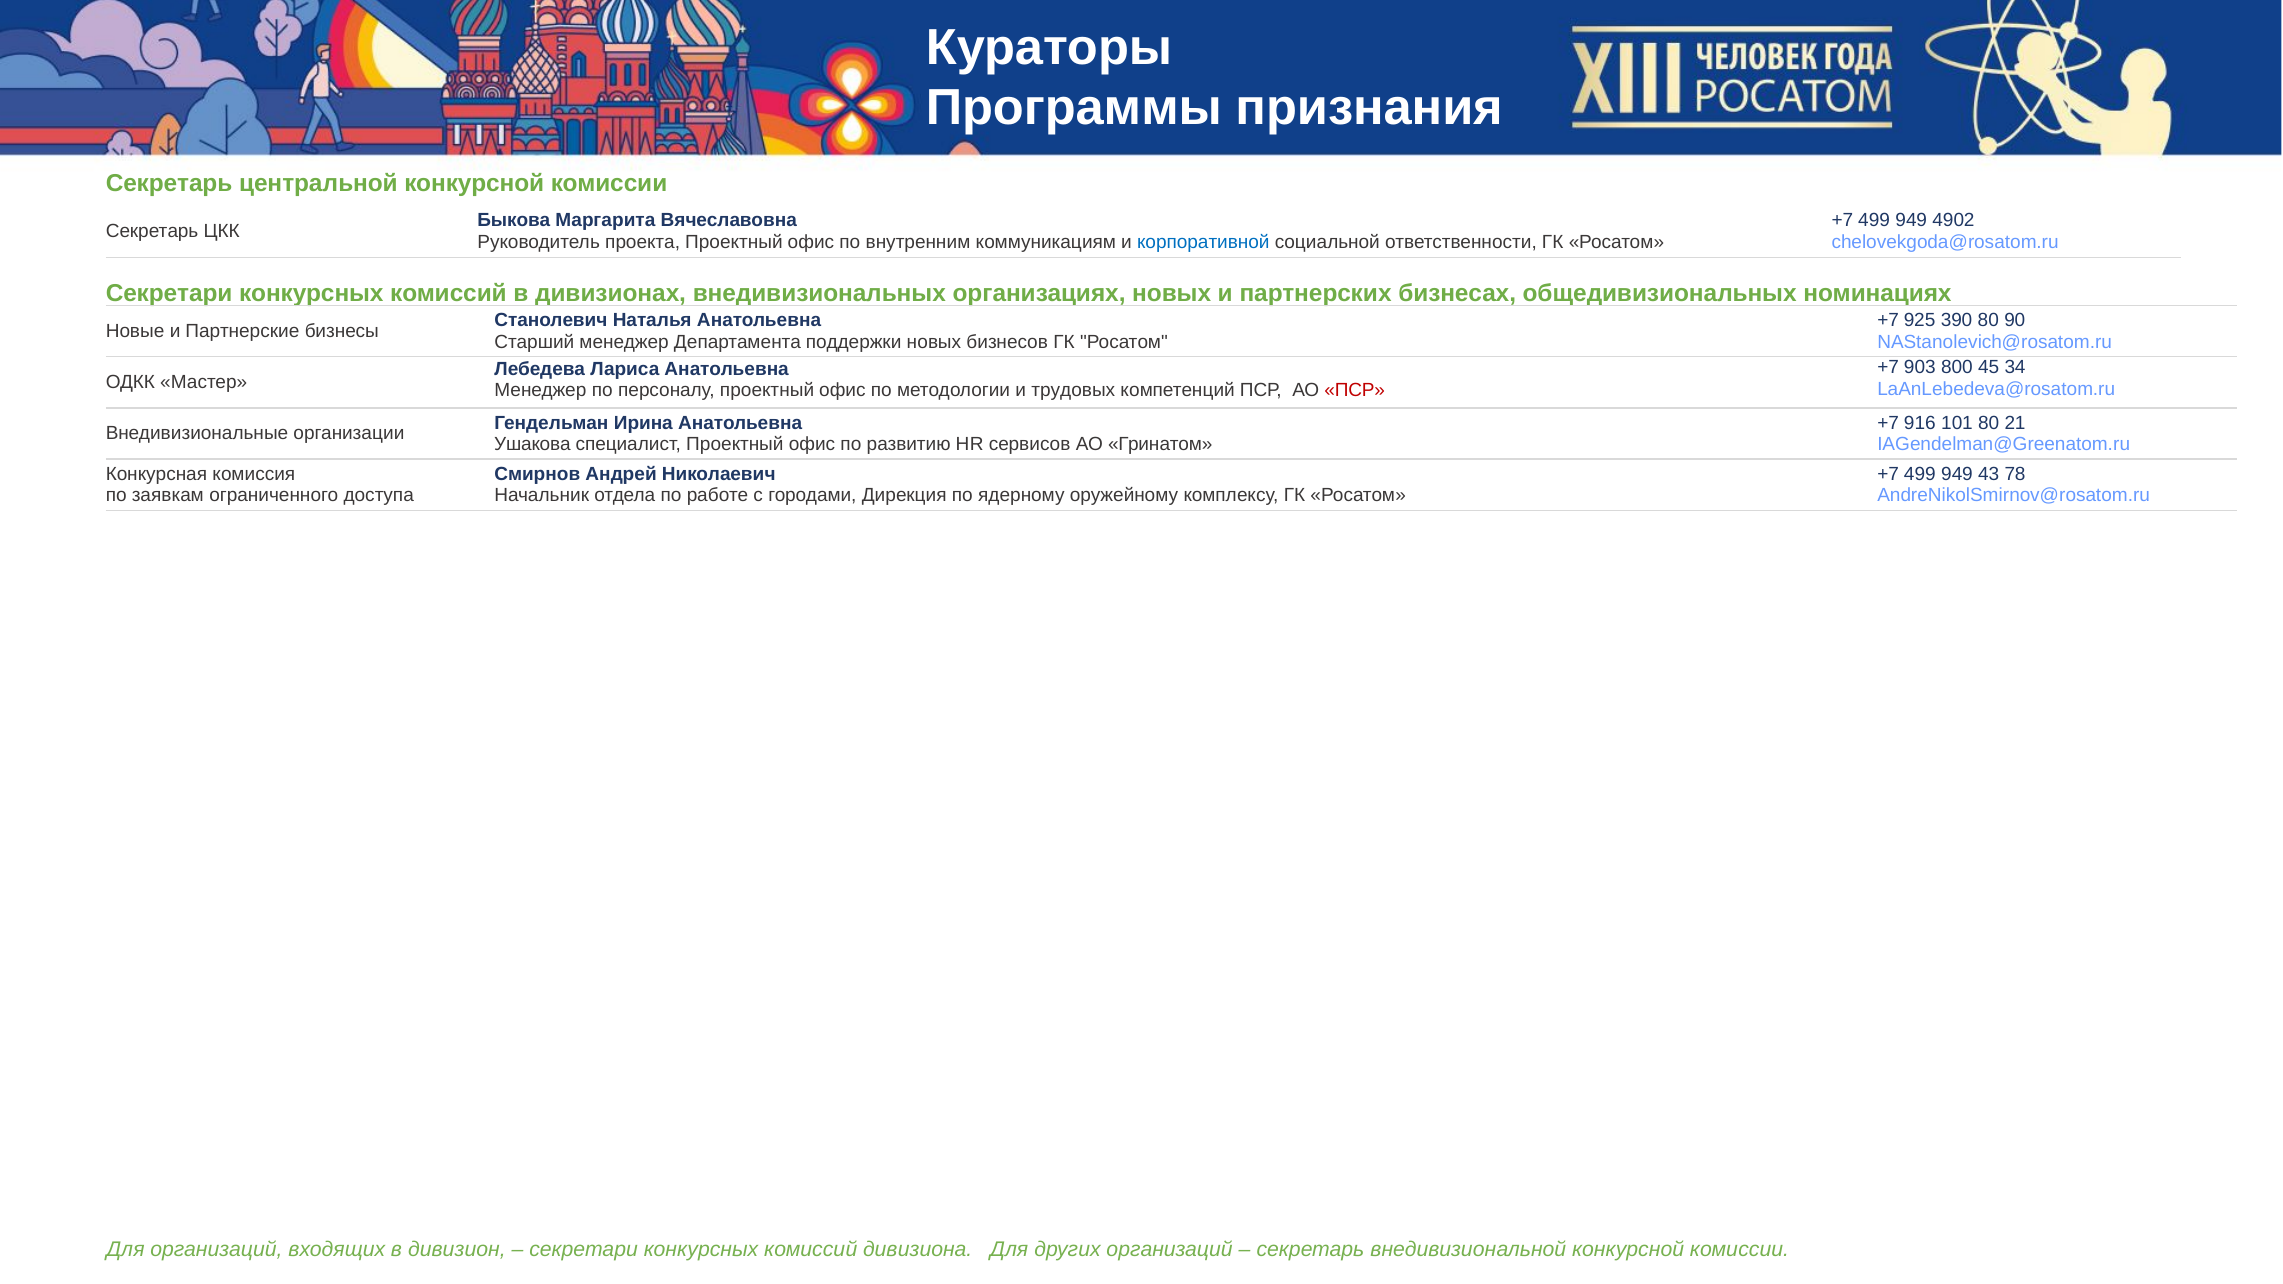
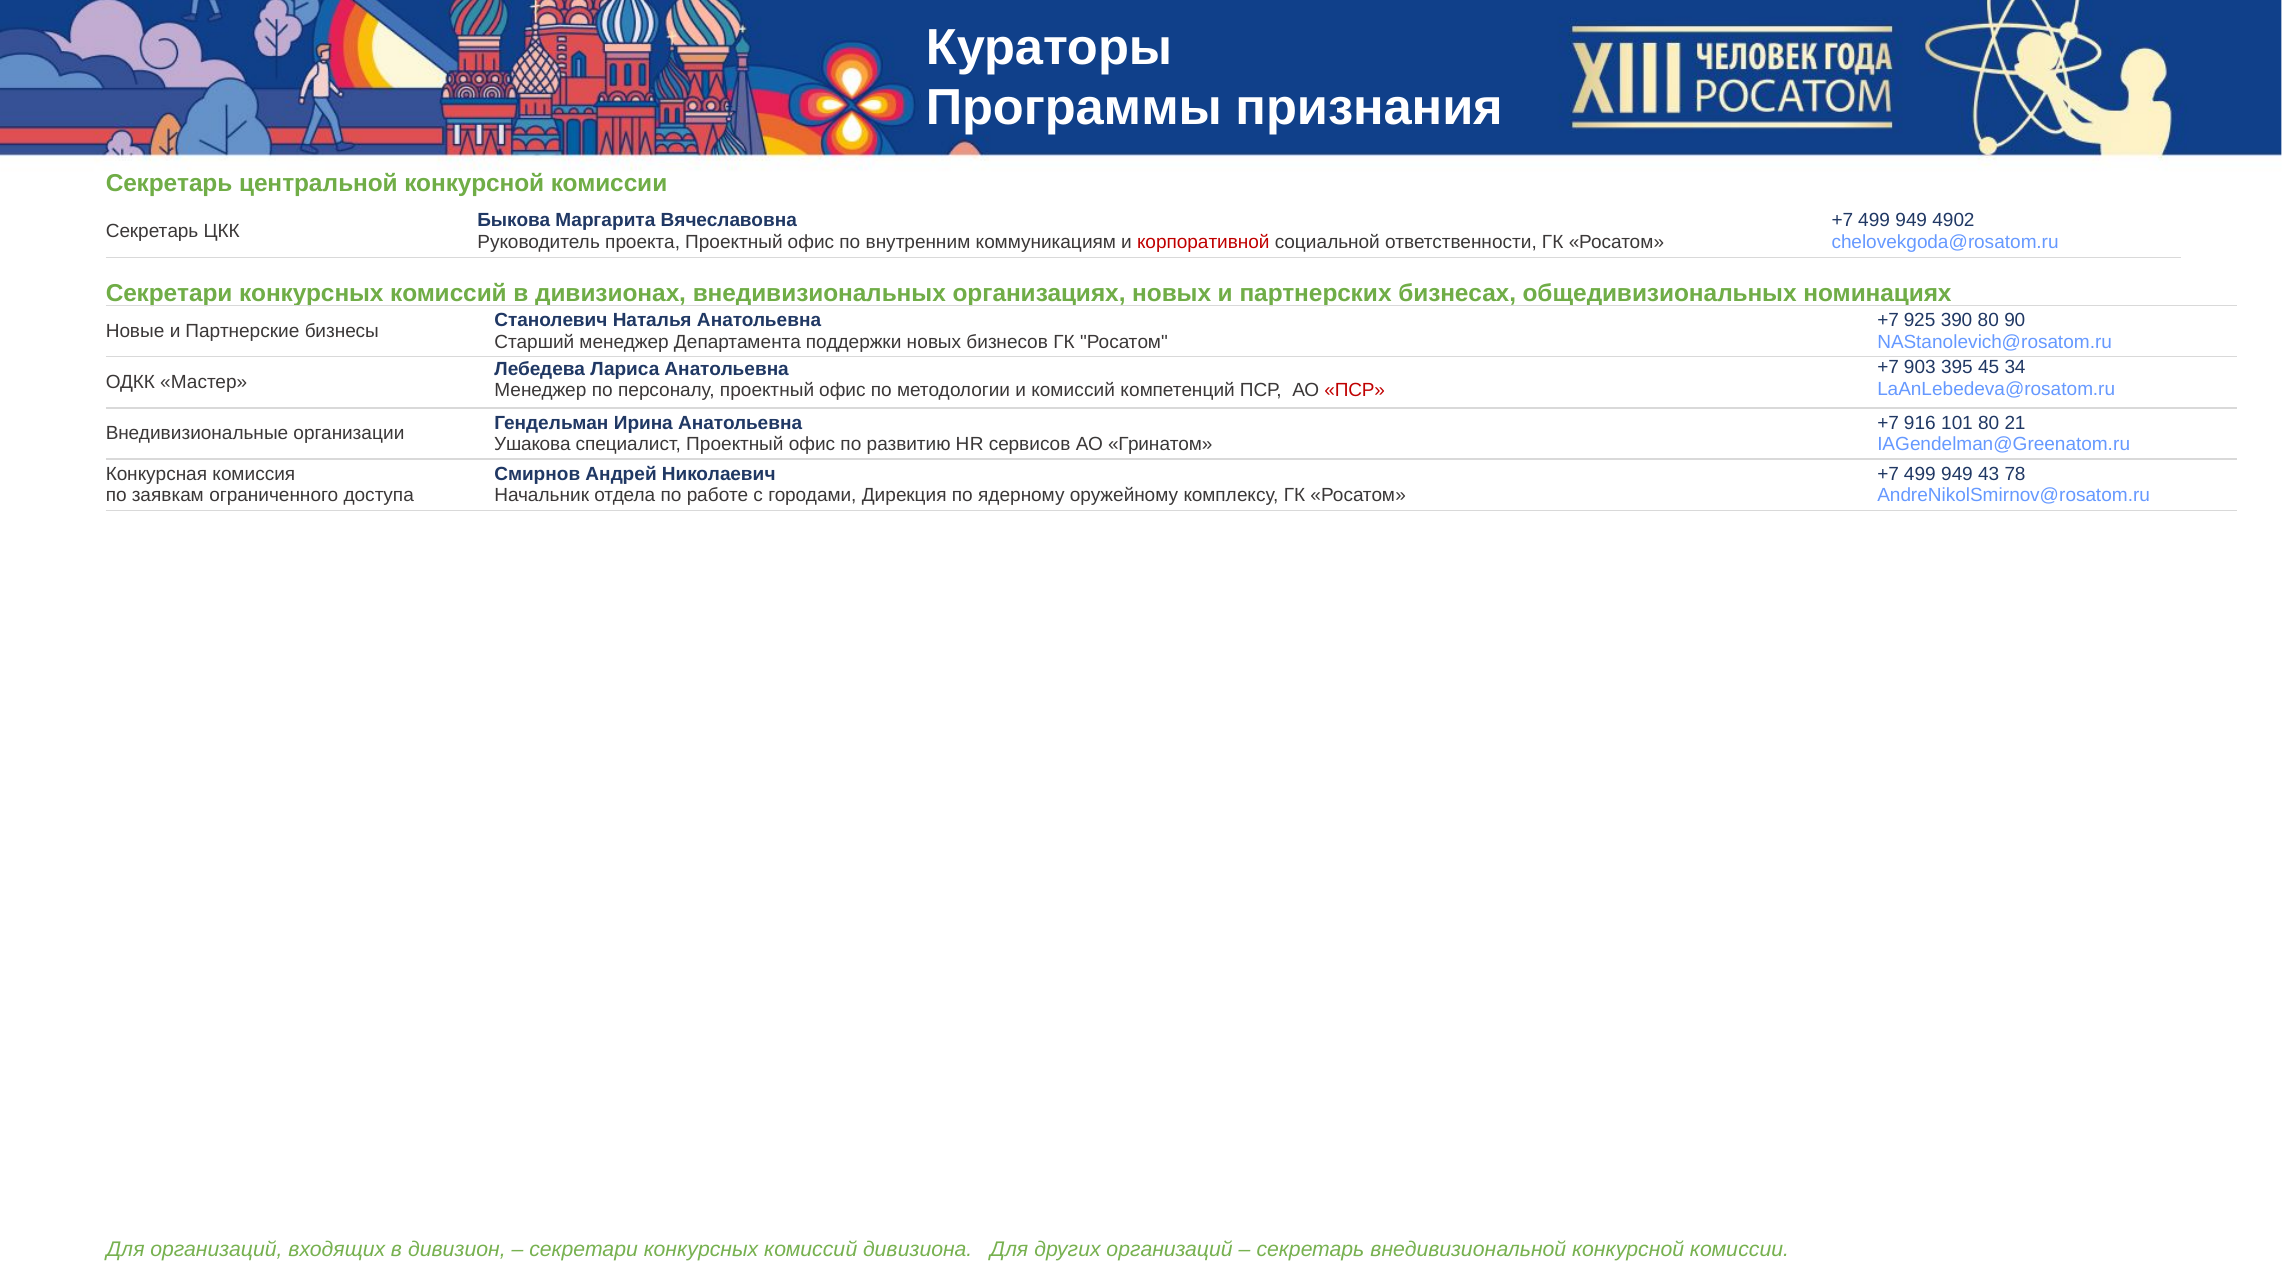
корпоративной colour: blue -> red
800: 800 -> 395
и трудовых: трудовых -> комиссий
